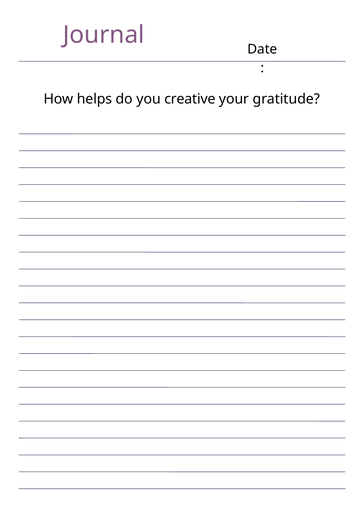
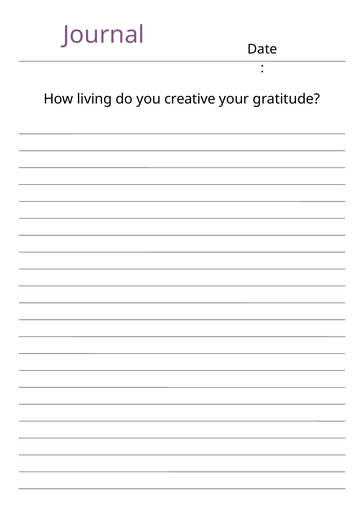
helps: helps -> living
